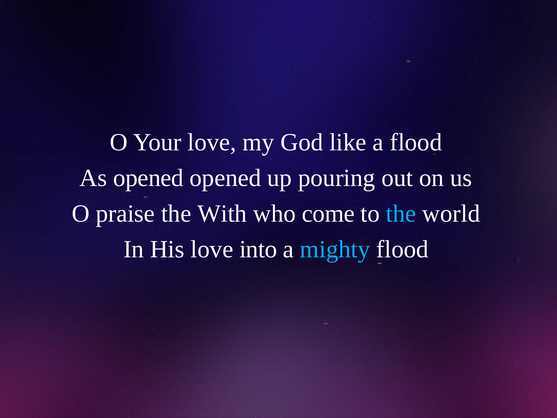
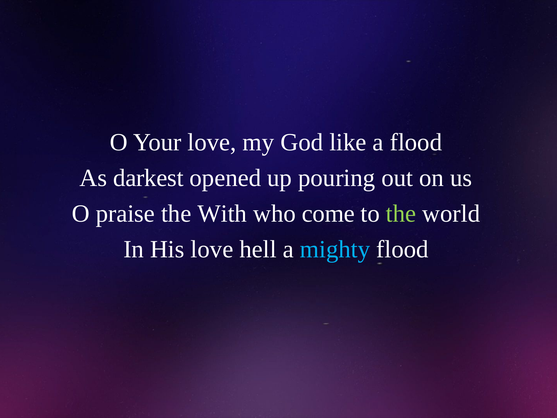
As opened: opened -> darkest
the at (401, 214) colour: light blue -> light green
into: into -> hell
